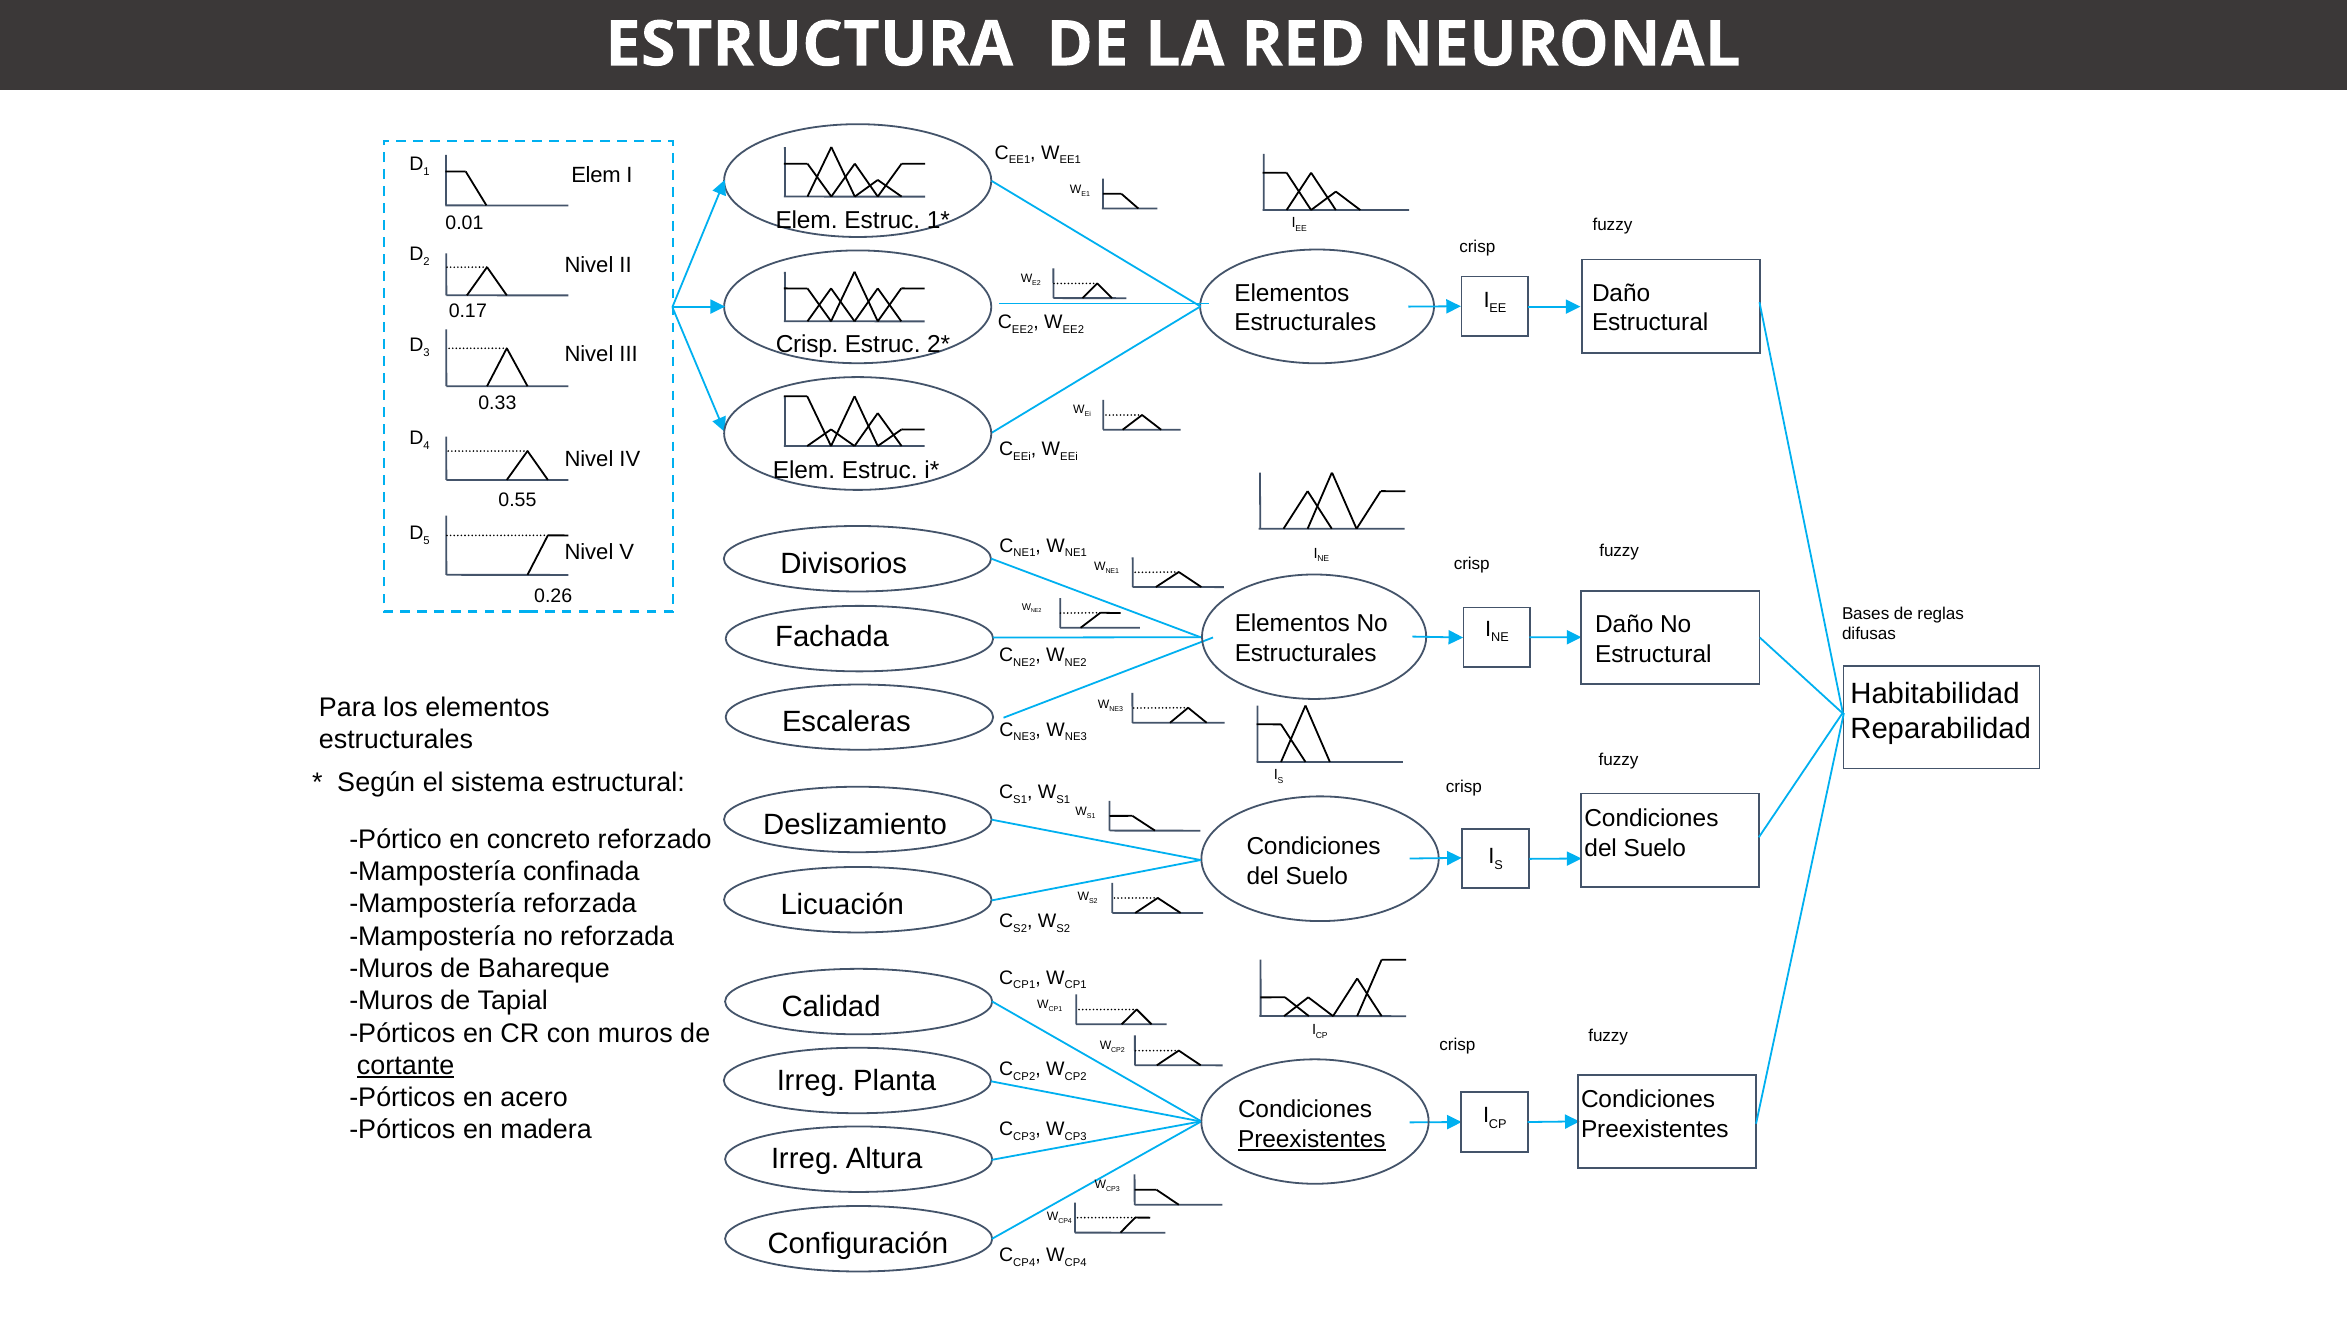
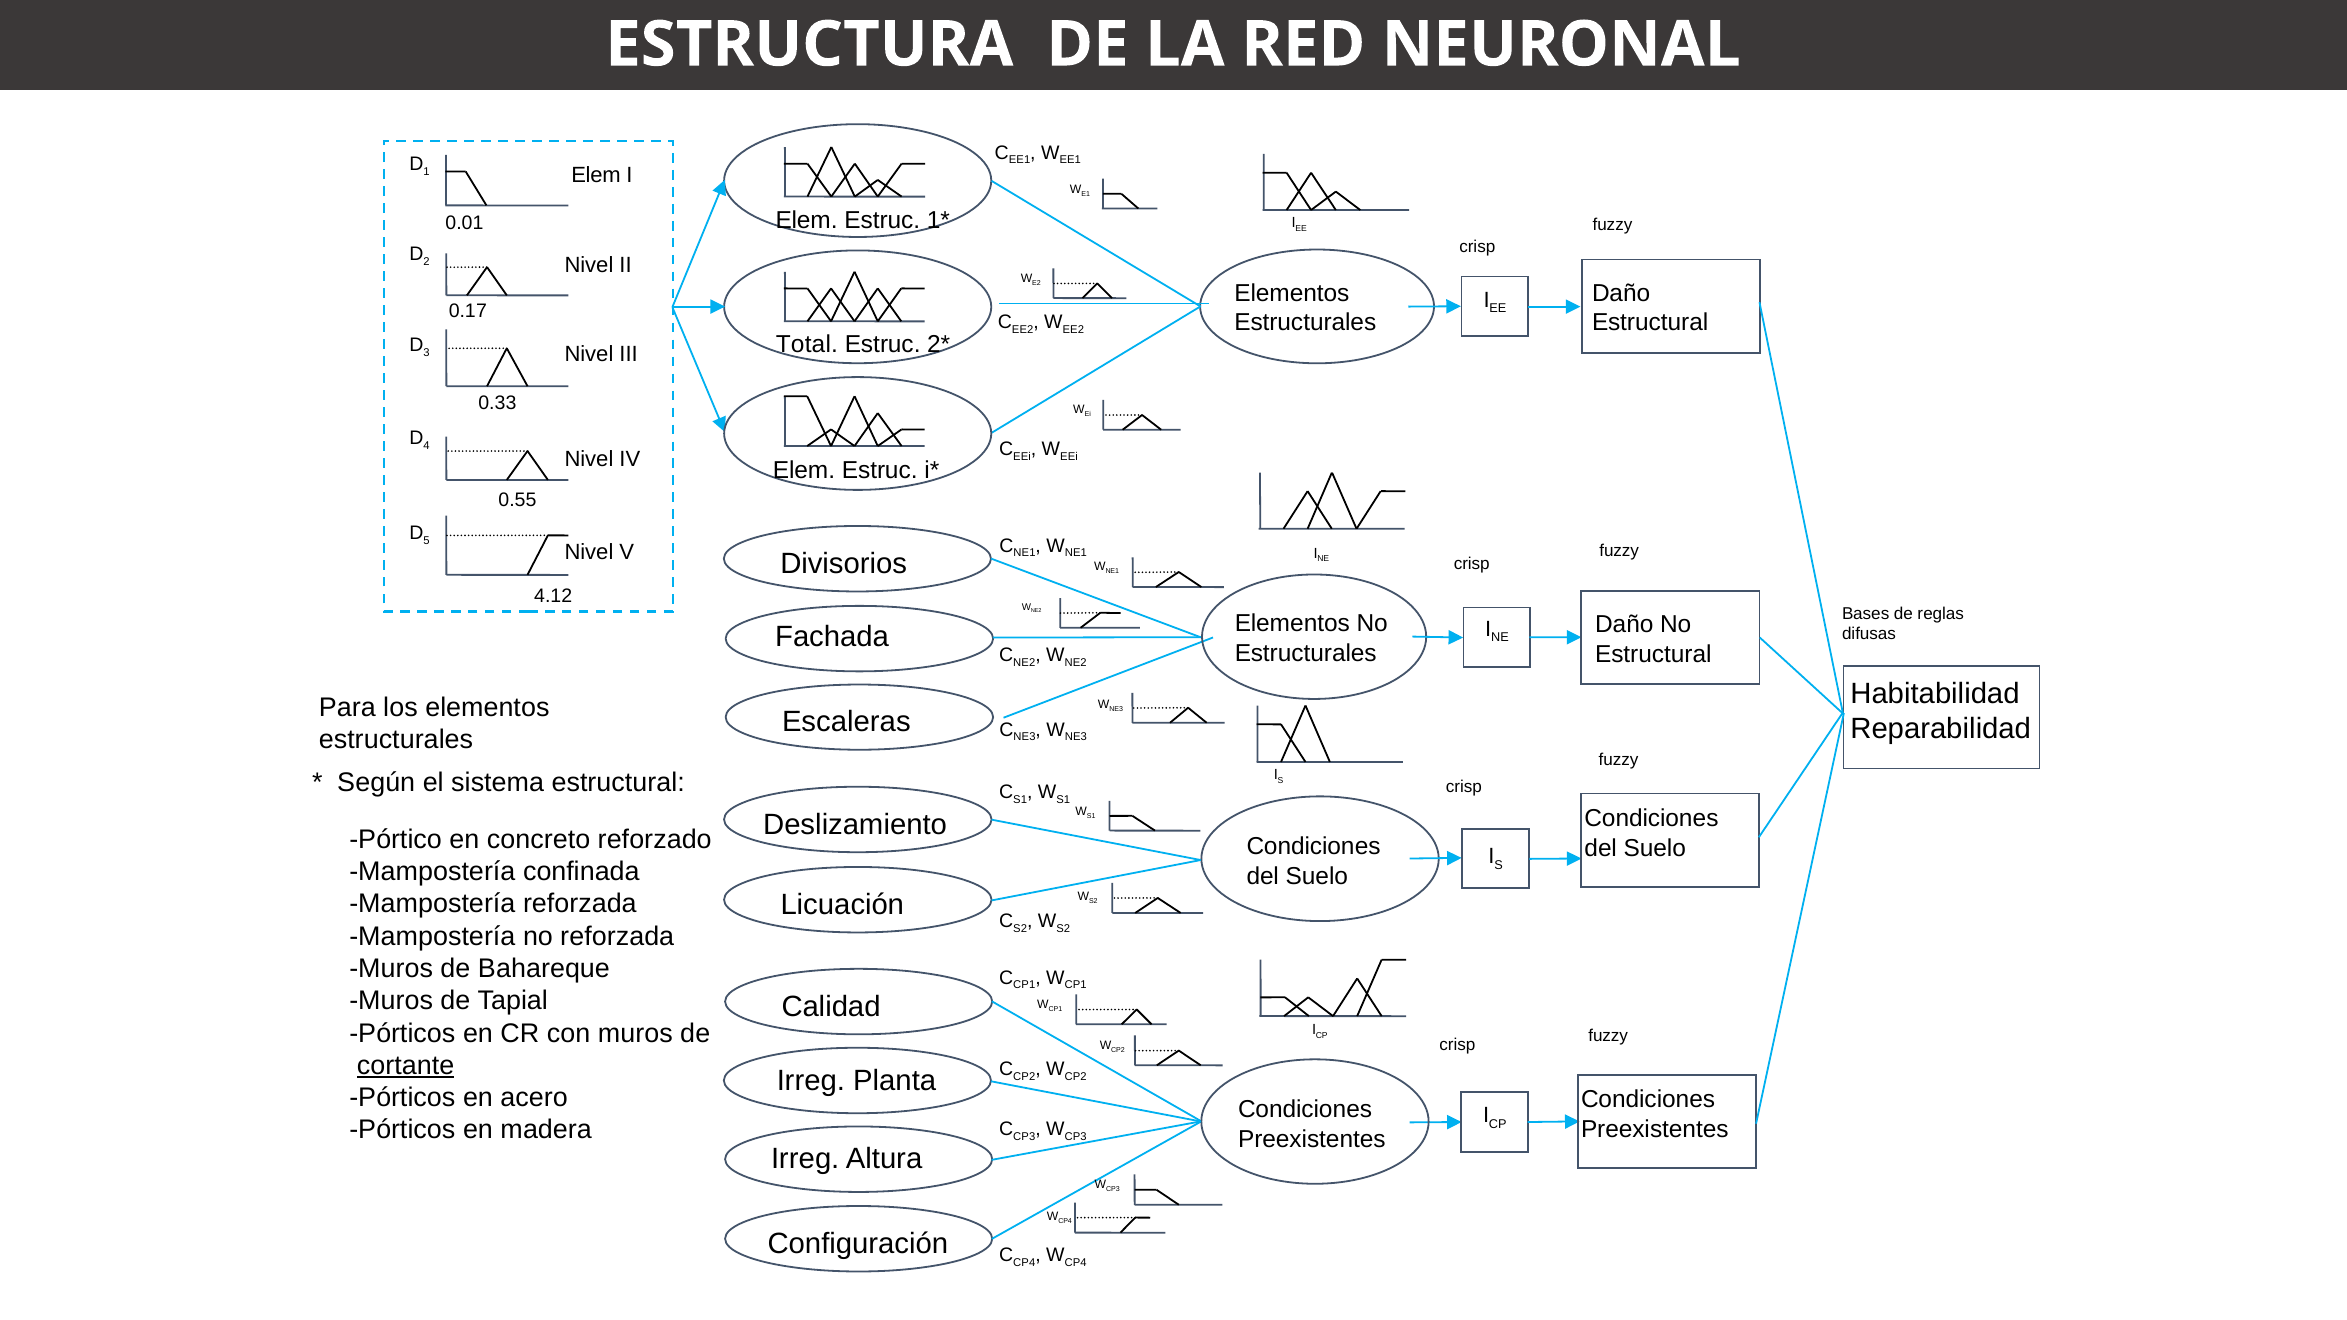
Crisp at (807, 345): Crisp -> Total
0.26: 0.26 -> 4.12
Preexistentes at (1312, 1139) underline: present -> none
